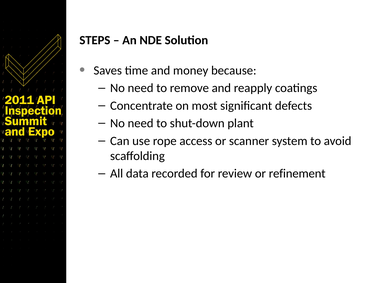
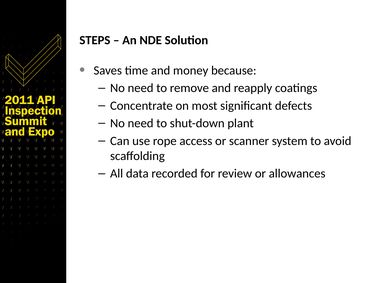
refinement: refinement -> allowances
